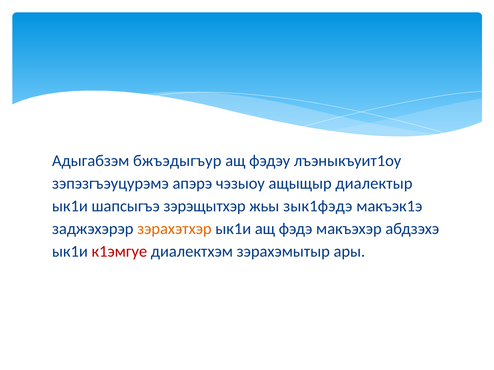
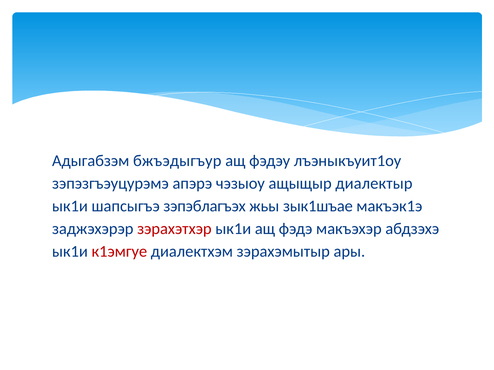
зэрэщытхэр: зэрэщытхэр -> зэпэблагъэх
зык1фэдэ: зык1фэдэ -> зык1шъае
зэрахэтхэр colour: orange -> red
